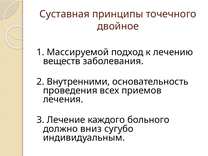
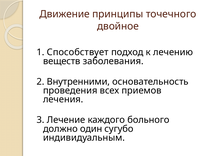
Суставная: Суставная -> Движение
Массируемой: Массируемой -> Способствует
вниз: вниз -> один
